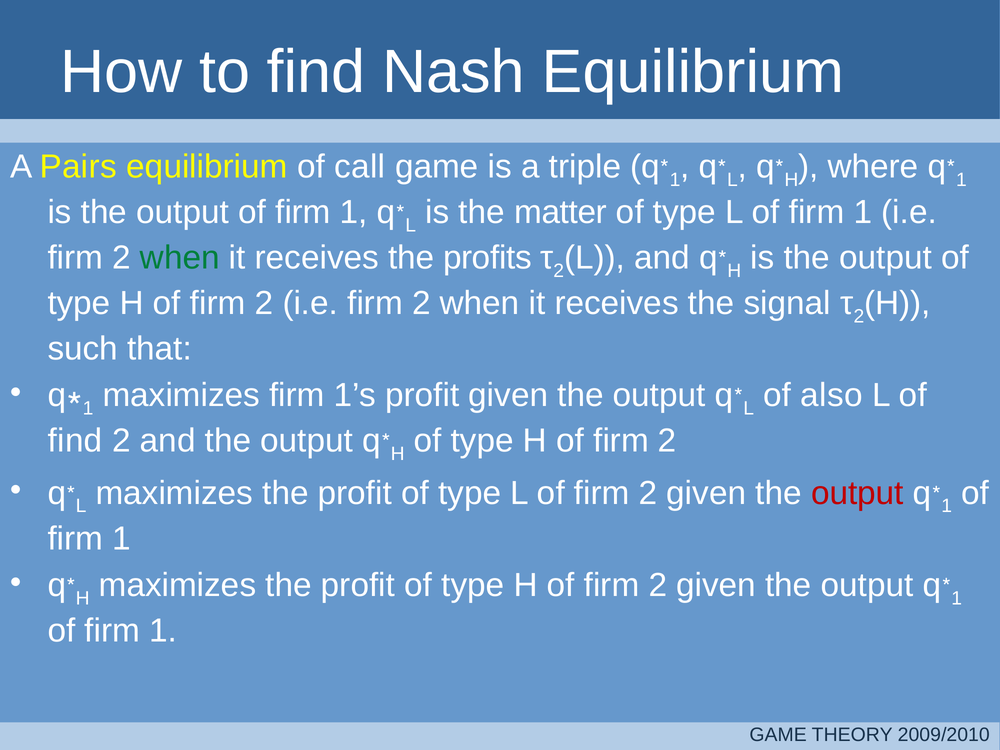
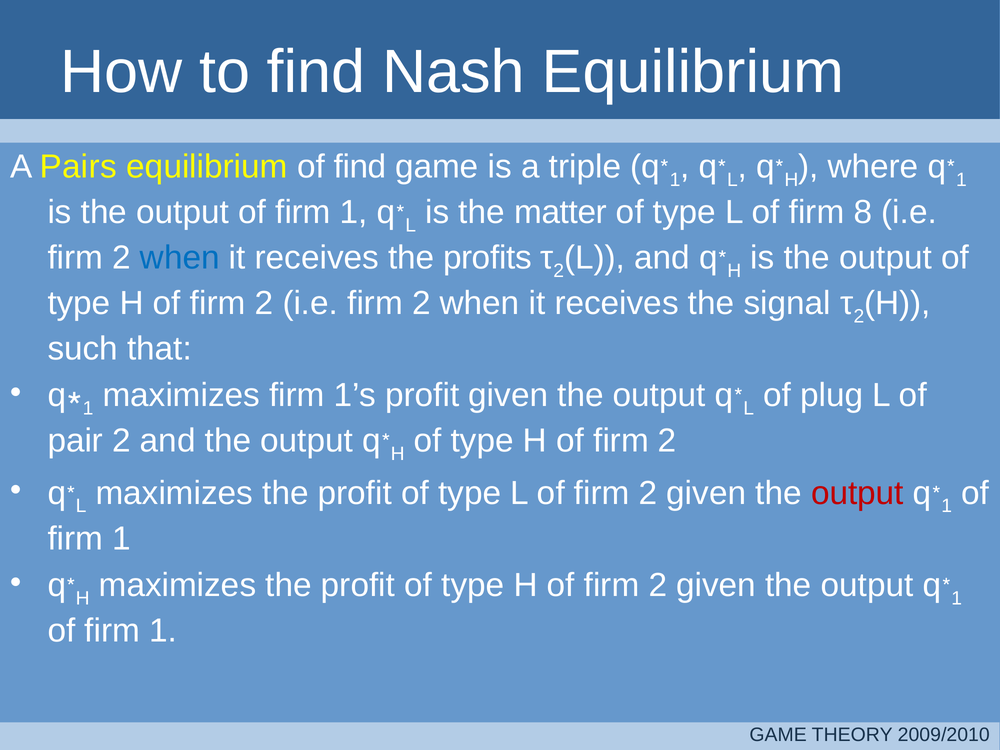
of call: call -> find
L of firm 1: 1 -> 8
when at (180, 258) colour: green -> blue
also: also -> plug
find at (75, 441): find -> pair
